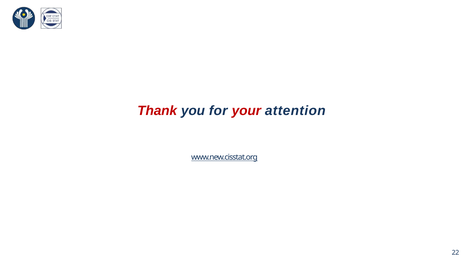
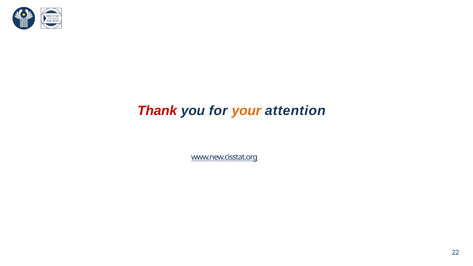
your colour: red -> orange
